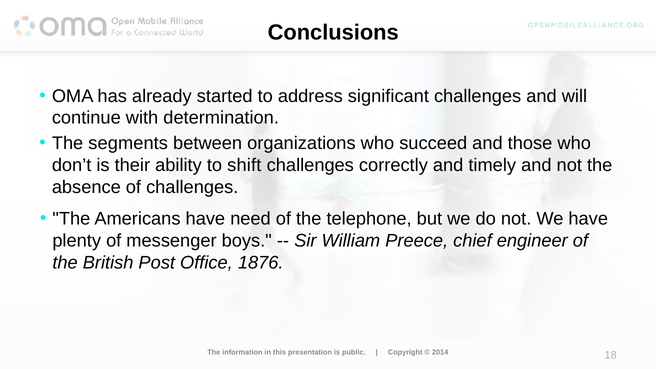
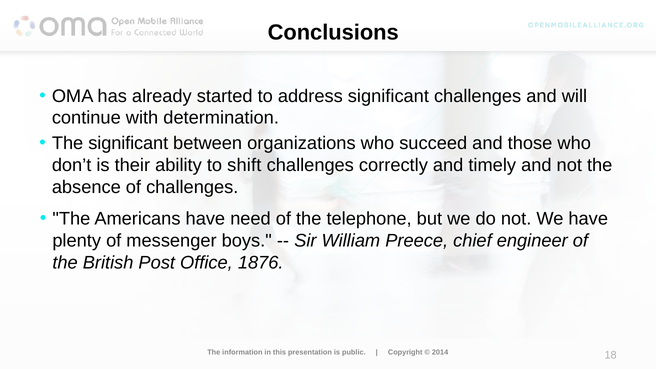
The segments: segments -> significant
